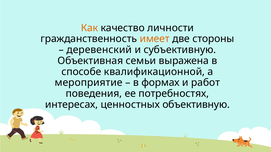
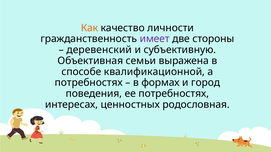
имеет colour: orange -> purple
мероприятие at (89, 83): мероприятие -> потребностях
работ: работ -> город
объективную: объективную -> родословная
